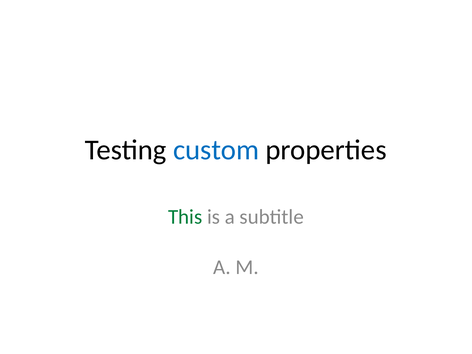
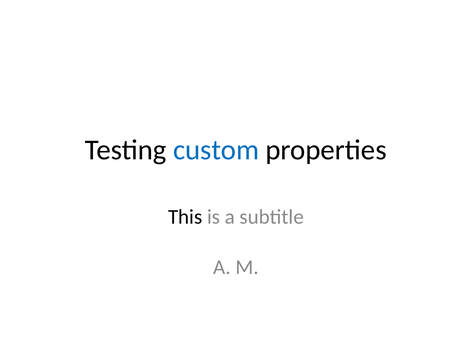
This colour: green -> black
